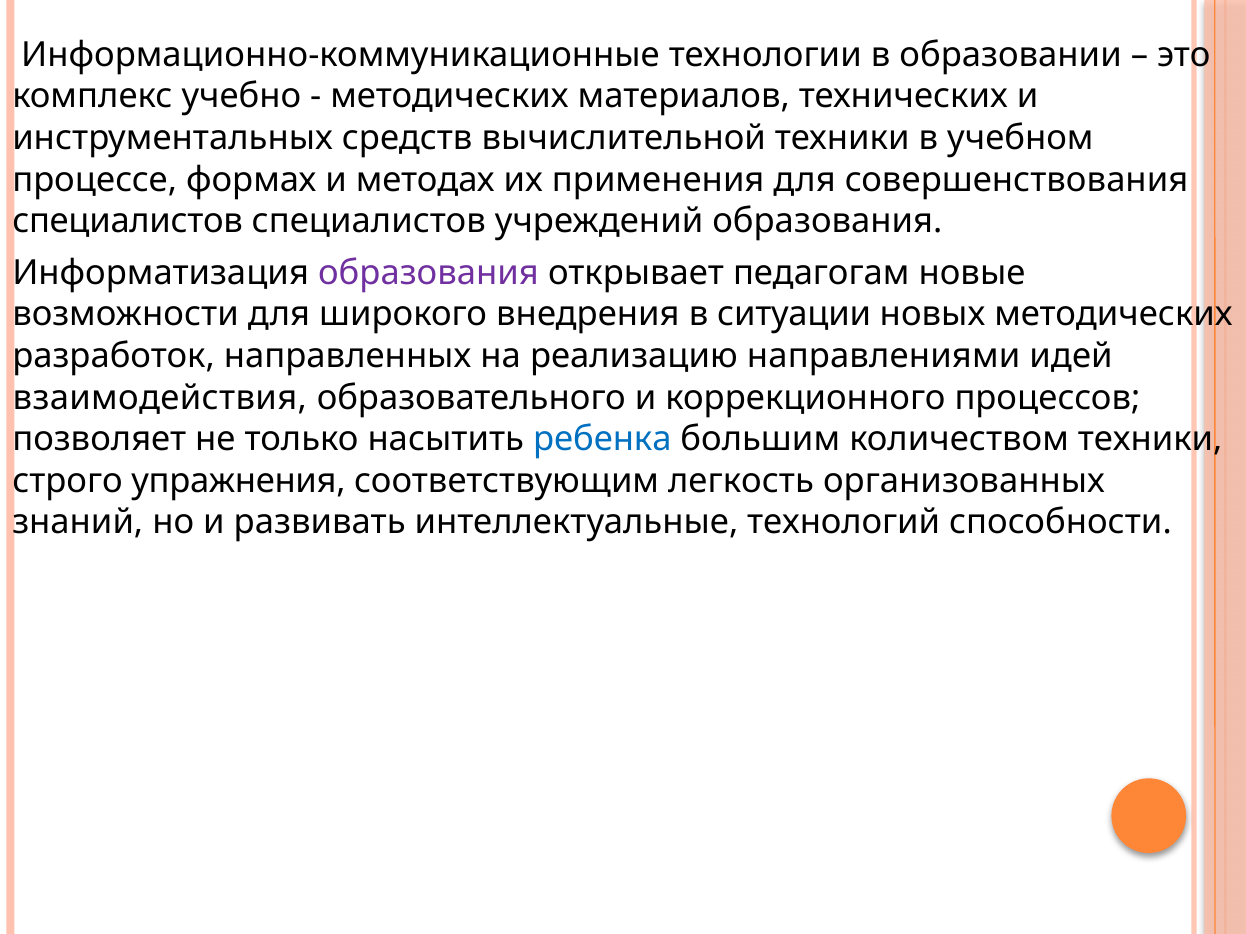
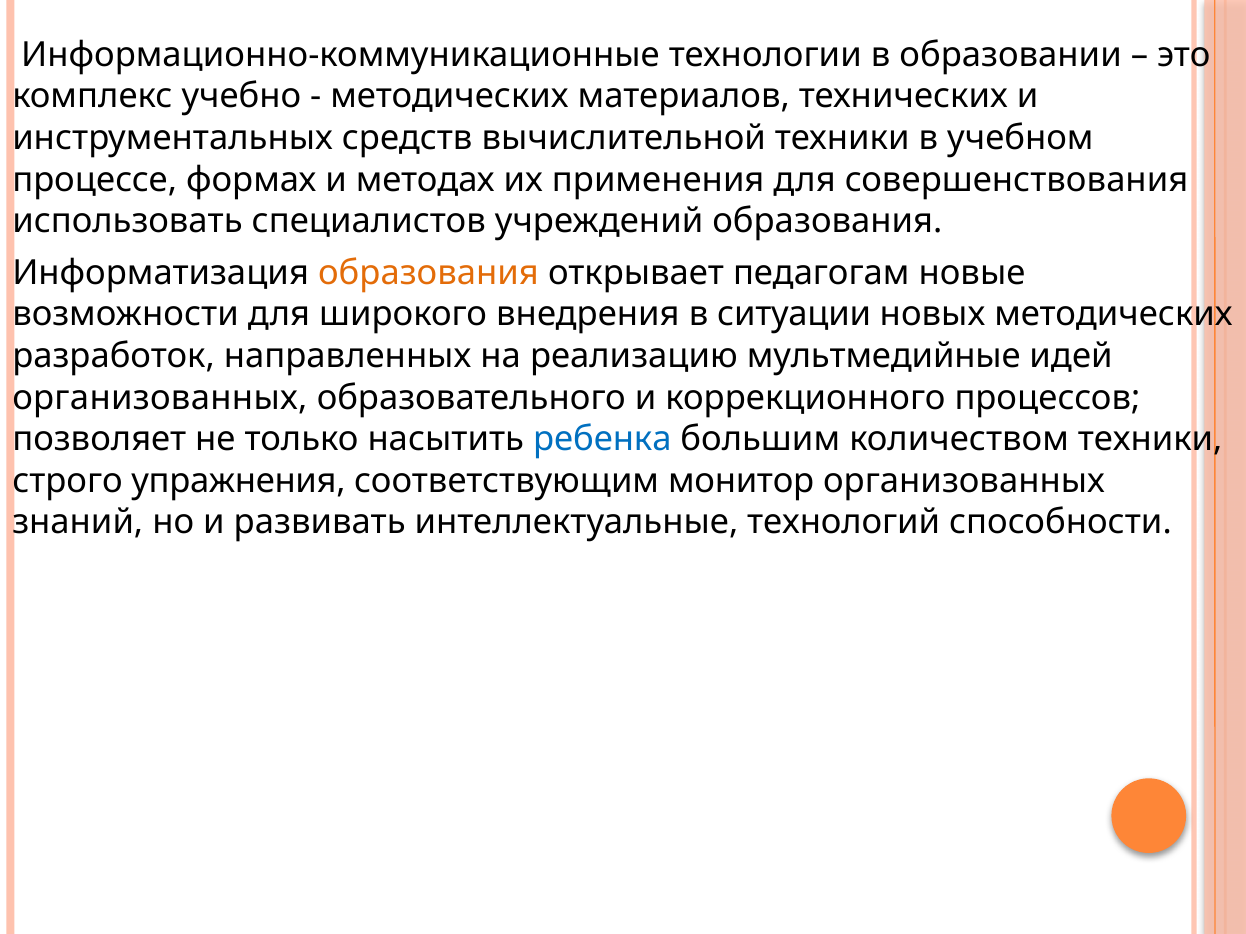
специалистов at (128, 221): специалистов -> использовать
образования at (429, 273) colour: purple -> orange
направлениями: направлениями -> мультмедийные
взаимодействия at (160, 398): взаимодействия -> организованных
легкость: легкость -> монитор
